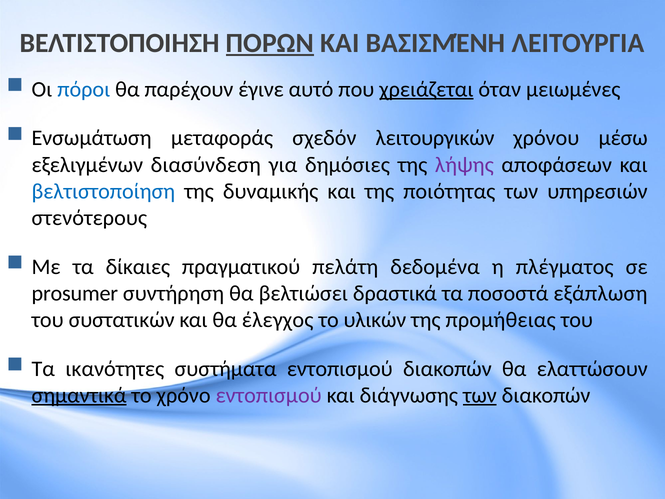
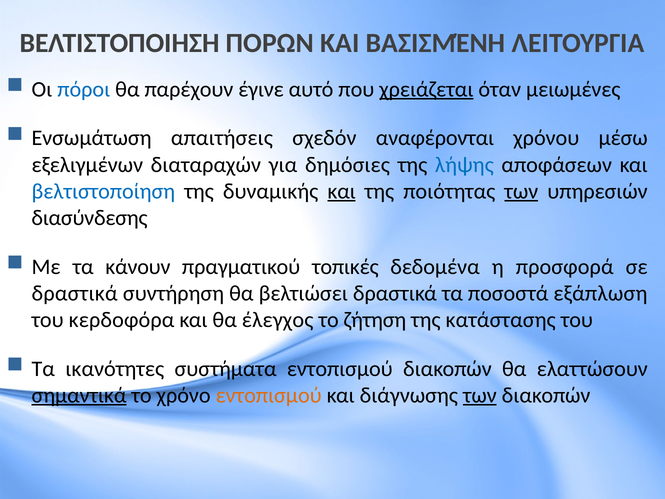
ΠΟΡΩΝ underline: present -> none
μεταφοράς: μεταφοράς -> απαιτήσεις
λειτουργικών: λειτουργικών -> αναφέρονται
διασύνδεση: διασύνδεση -> διαταραχών
λήψης colour: purple -> blue
και at (342, 191) underline: none -> present
των at (521, 191) underline: none -> present
στενότερους: στενότερους -> διασύνδεσης
δίκαιες: δίκαιες -> κάνουν
πελάτη: πελάτη -> τοπικές
πλέγματος: πλέγματος -> προσφορά
prosumer at (75, 293): prosumer -> δραστικά
συστατικών: συστατικών -> κερδοφόρα
υλικών: υλικών -> ζήτηση
προμήθειας: προμήθειας -> κατάστασης
εντοπισμού at (269, 395) colour: purple -> orange
